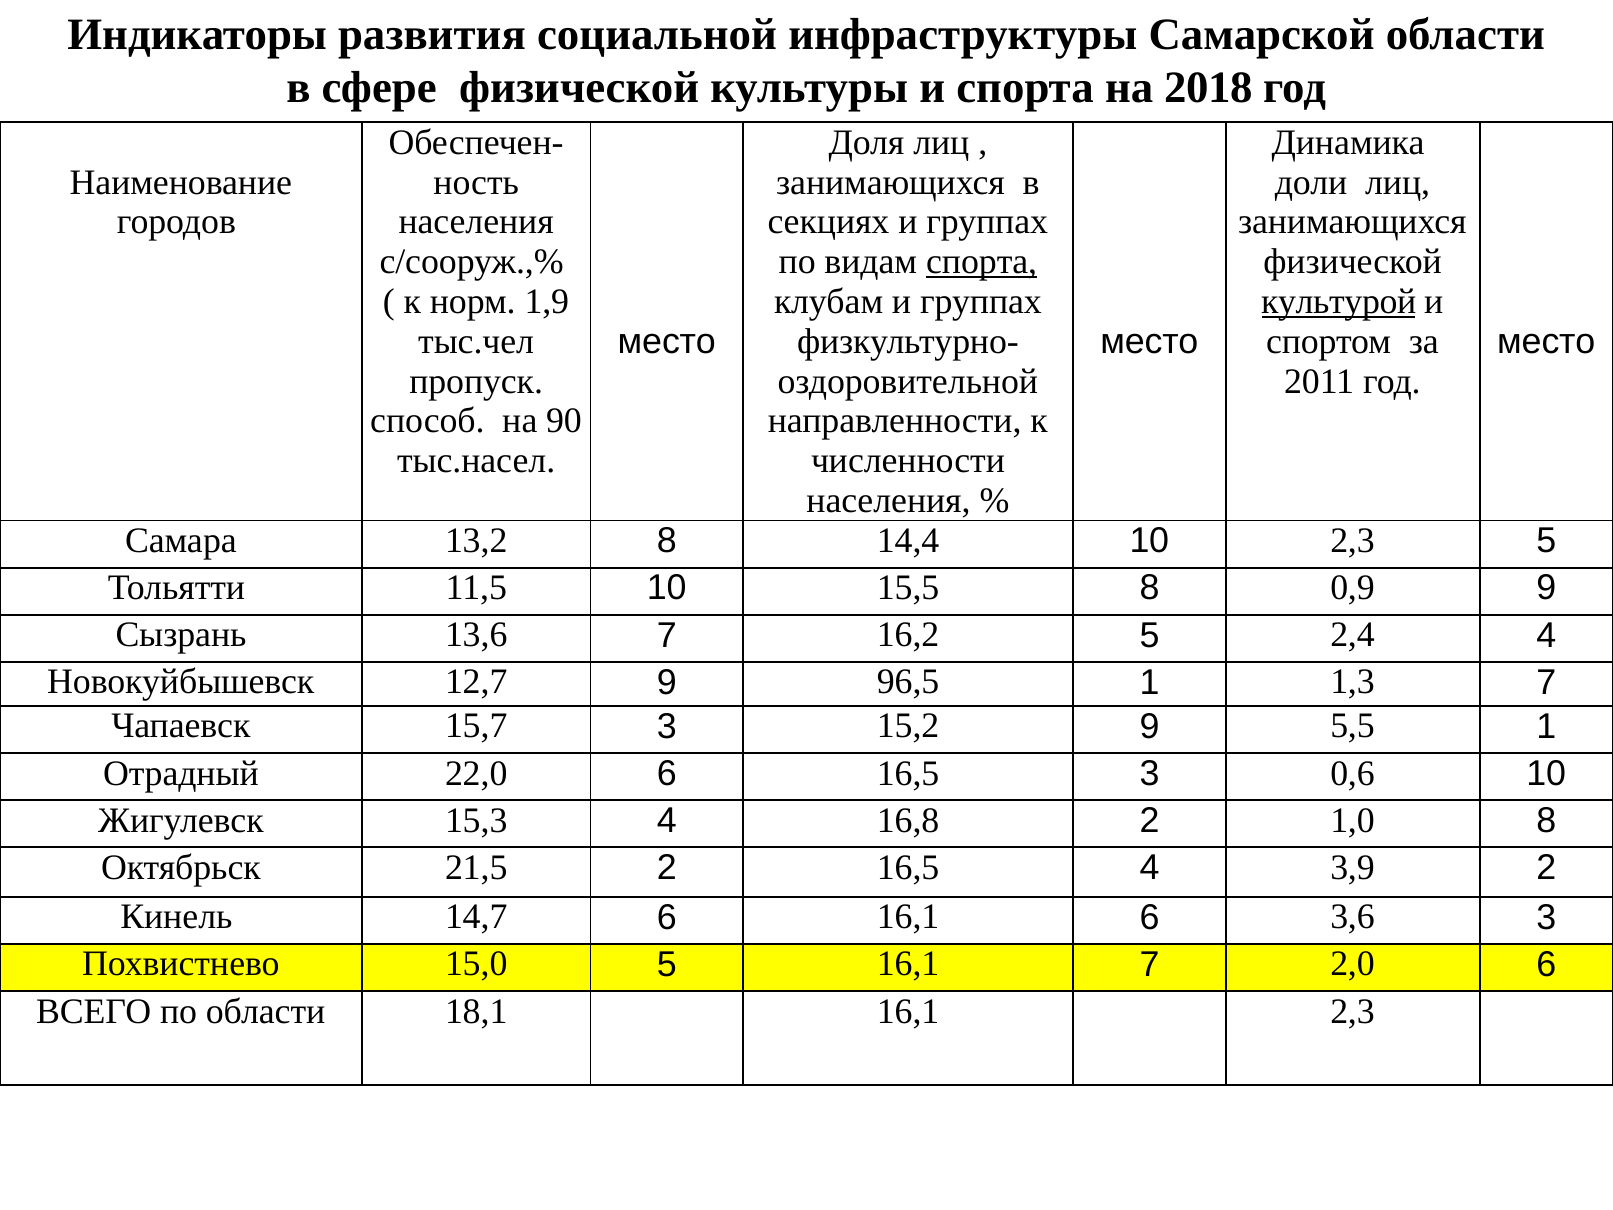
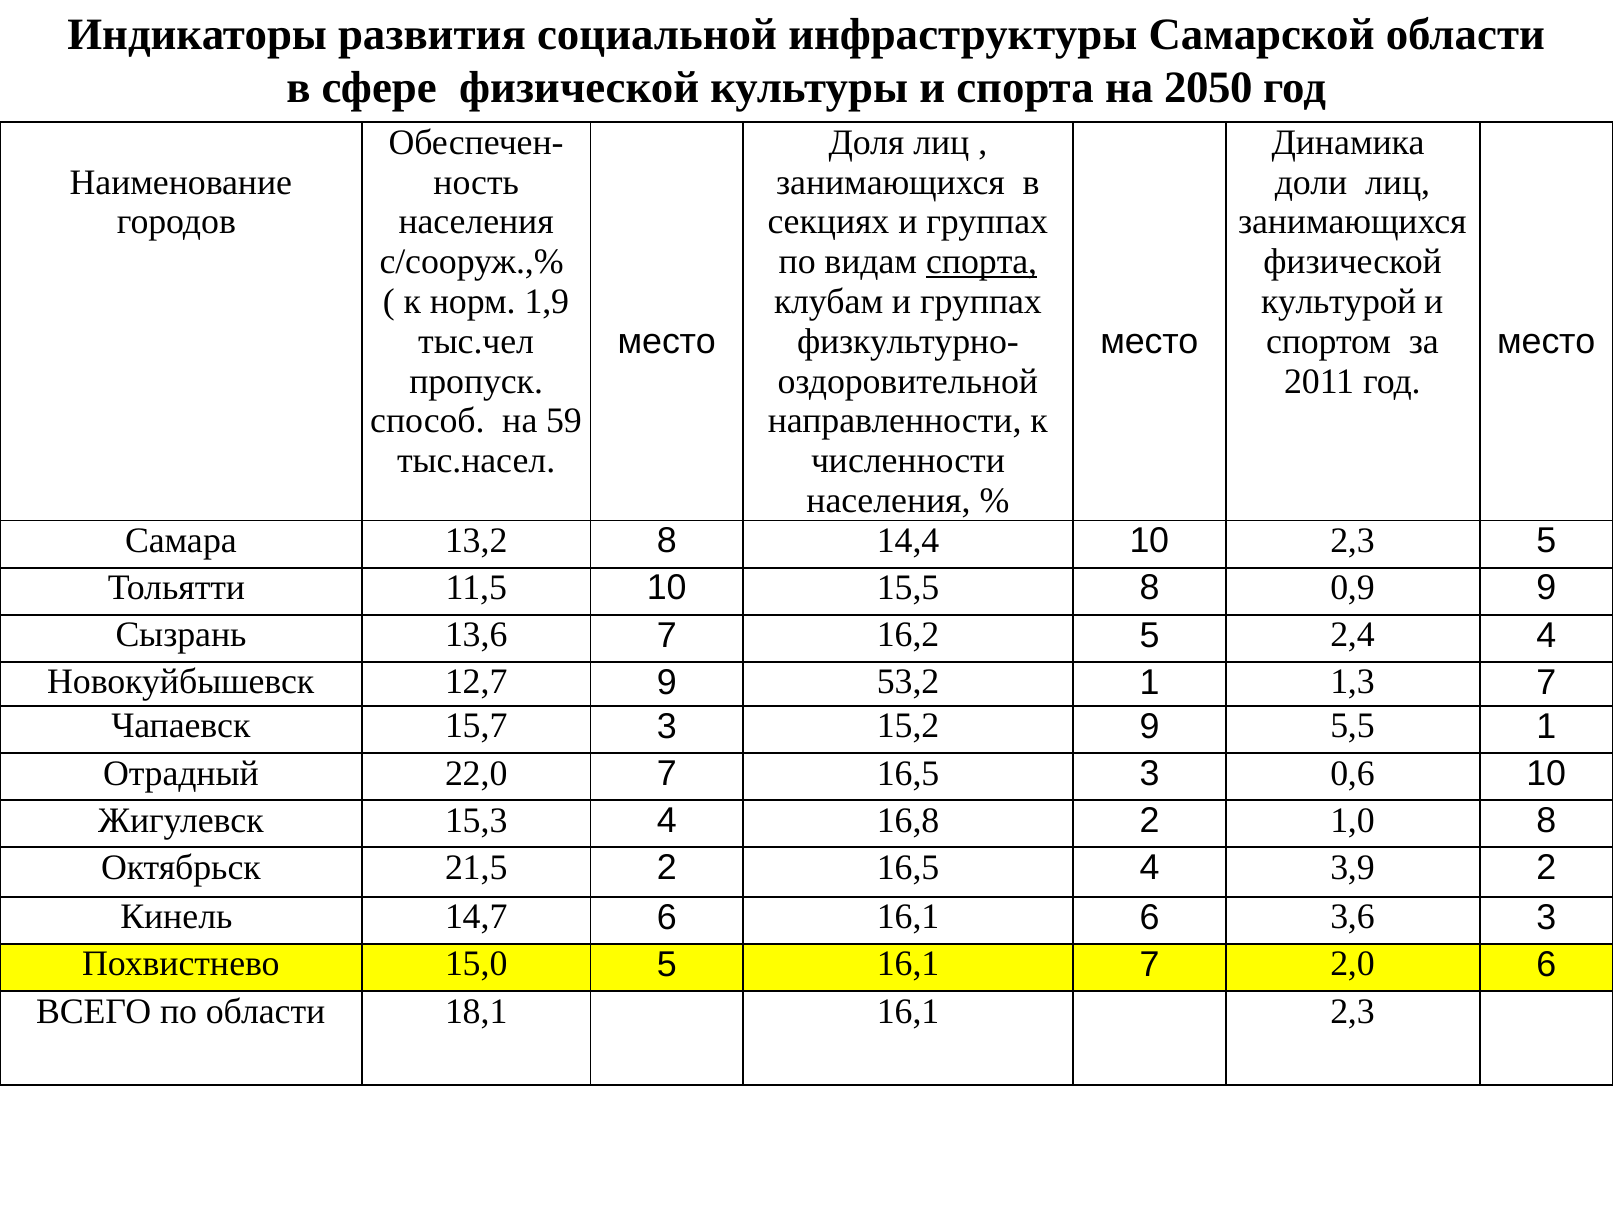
2018: 2018 -> 2050
культурой underline: present -> none
90: 90 -> 59
96,5: 96,5 -> 53,2
22,0 6: 6 -> 7
